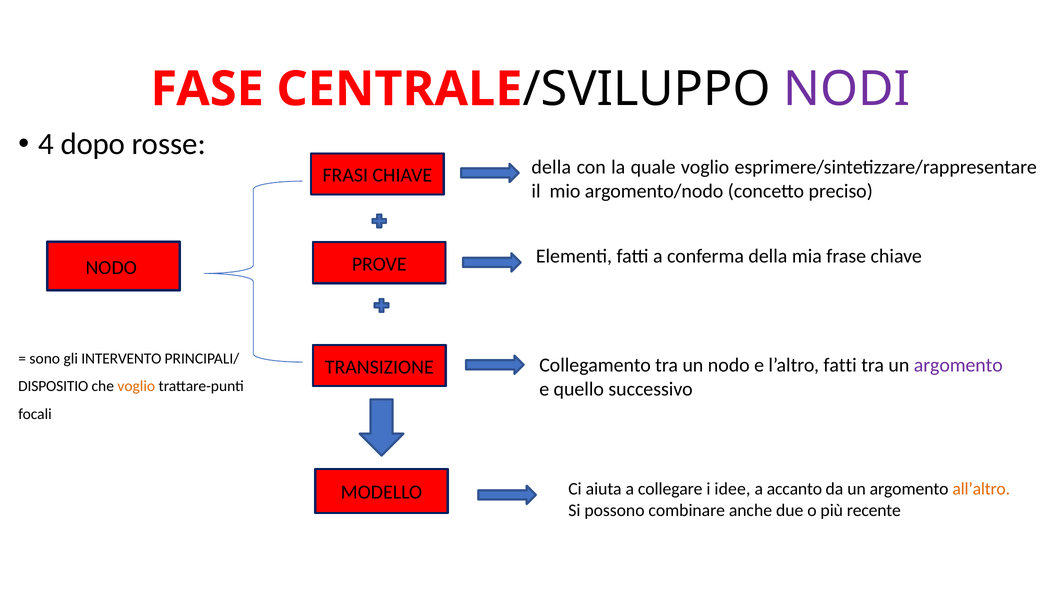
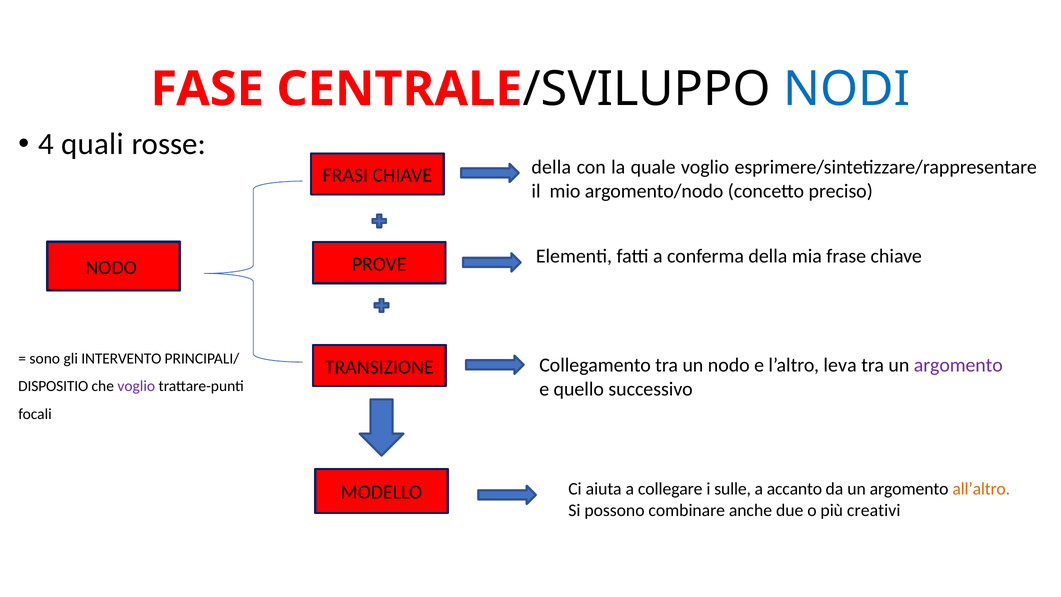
NODI colour: purple -> blue
dopo: dopo -> quali
l’altro fatti: fatti -> leva
voglio at (136, 386) colour: orange -> purple
idee: idee -> sulle
recente: recente -> creativi
